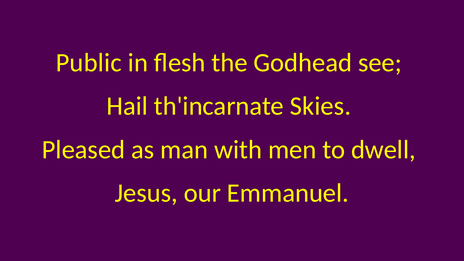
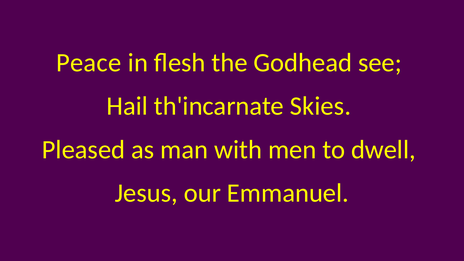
Public: Public -> Peace
